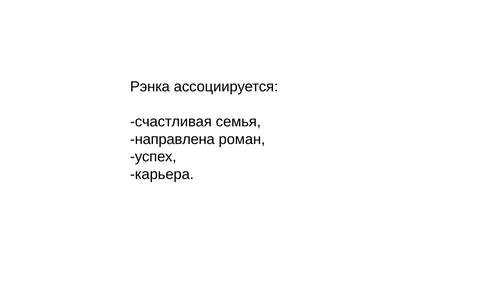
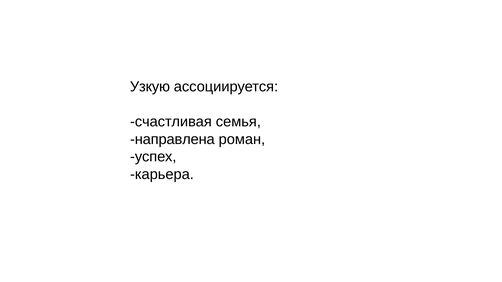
Рэнка: Рэнка -> Узкую
